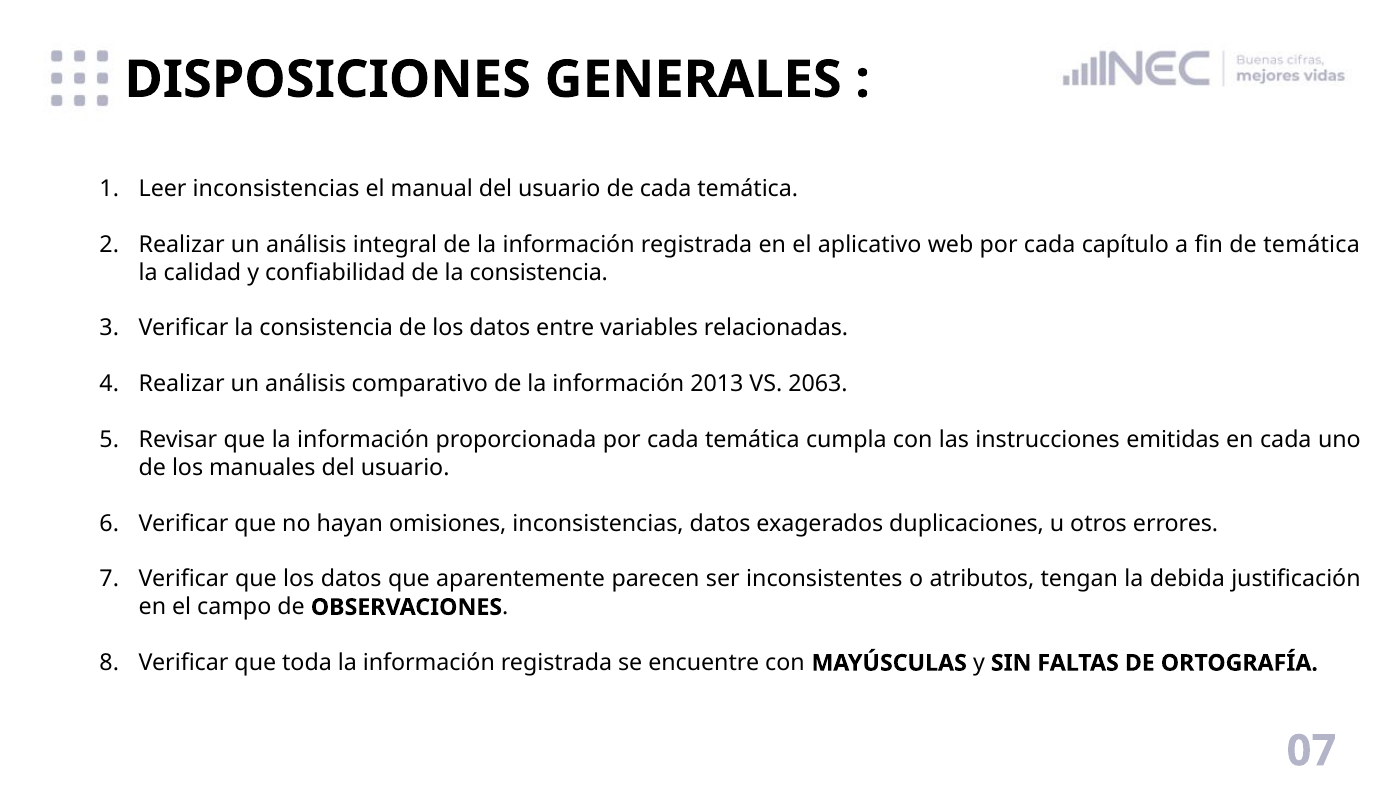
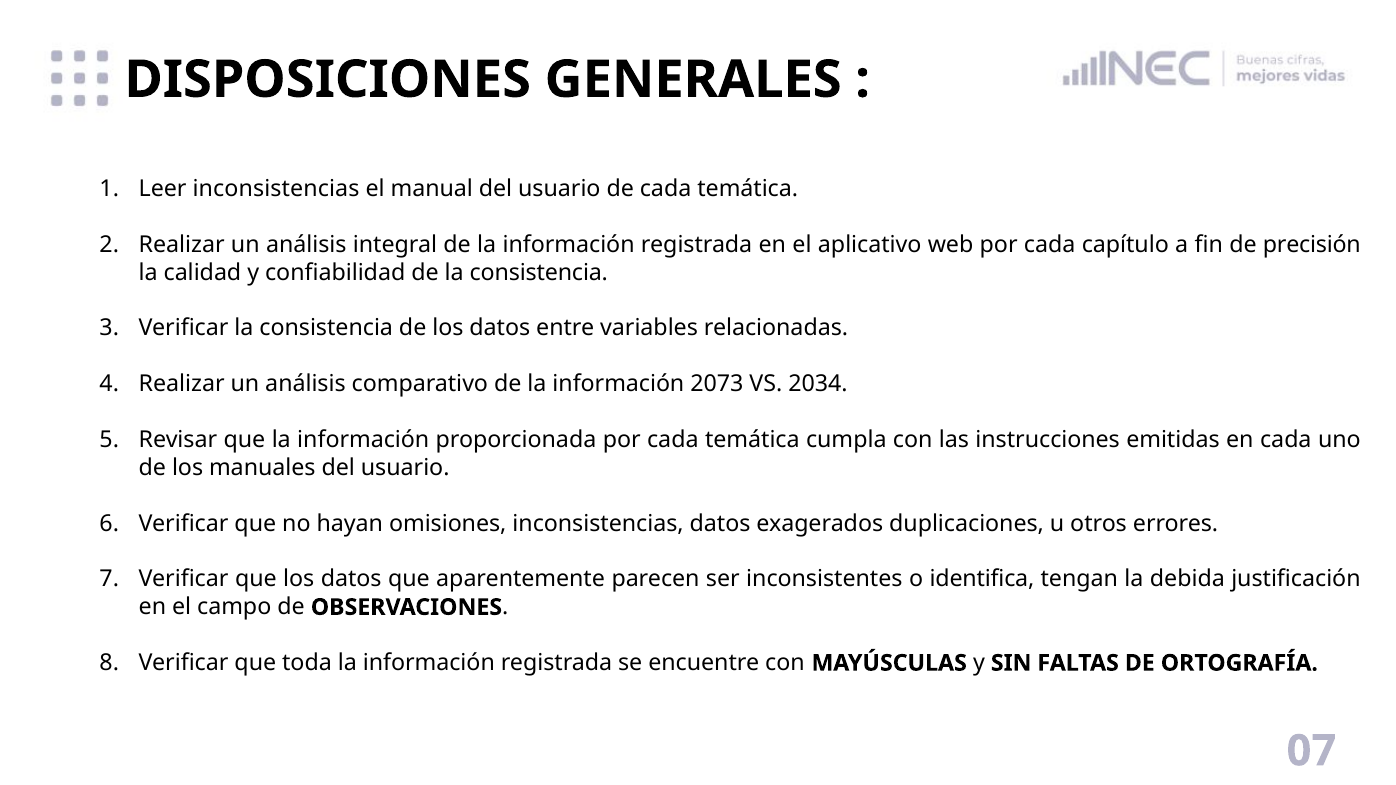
de temática: temática -> precisión
2013: 2013 -> 2073
2063: 2063 -> 2034
atributos: atributos -> identifica
